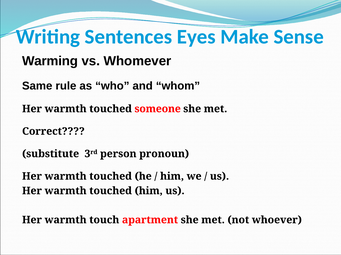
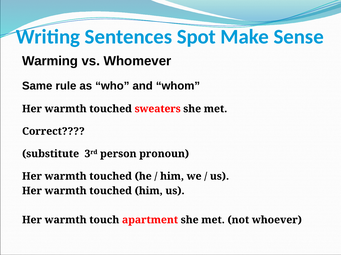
Eyes: Eyes -> Spot
someone: someone -> sweaters
